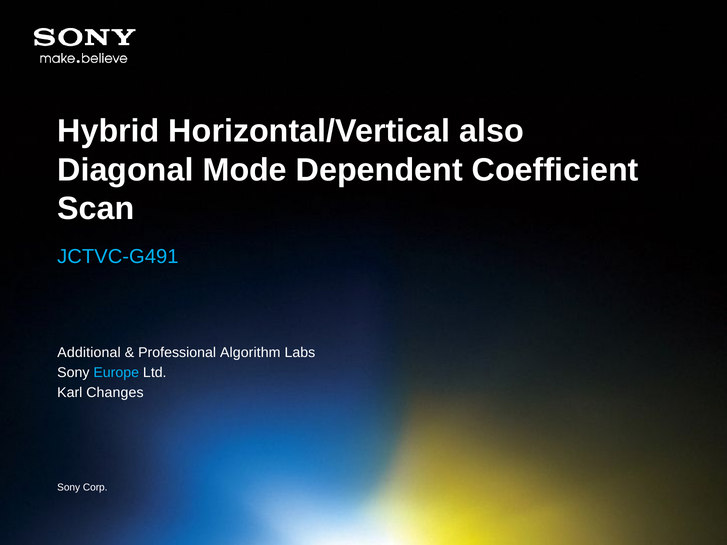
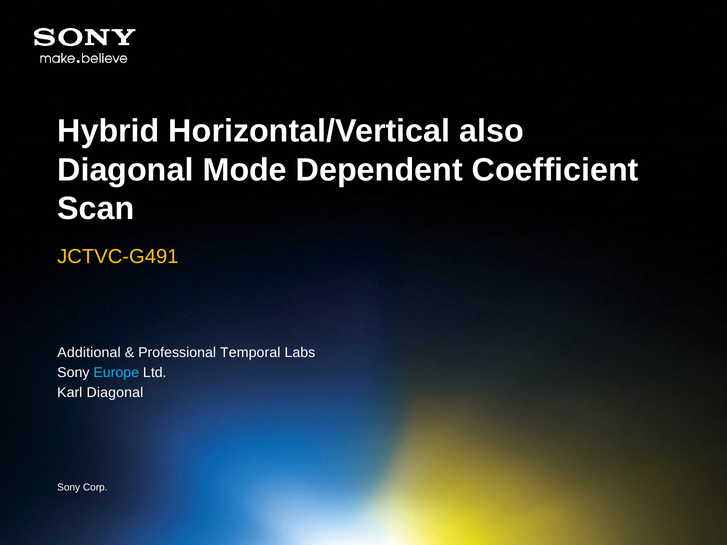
JCTVC-G491 colour: light blue -> yellow
Algorithm: Algorithm -> Temporal
Karl Changes: Changes -> Diagonal
